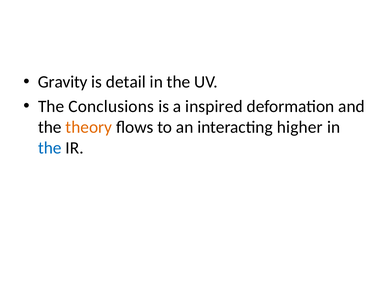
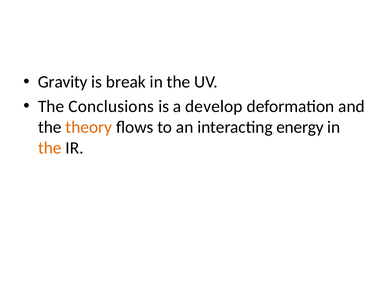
detail: detail -> break
inspired: inspired -> develop
higher: higher -> energy
the at (50, 148) colour: blue -> orange
